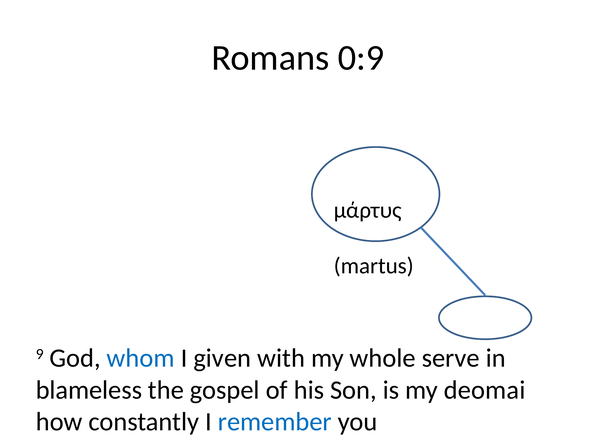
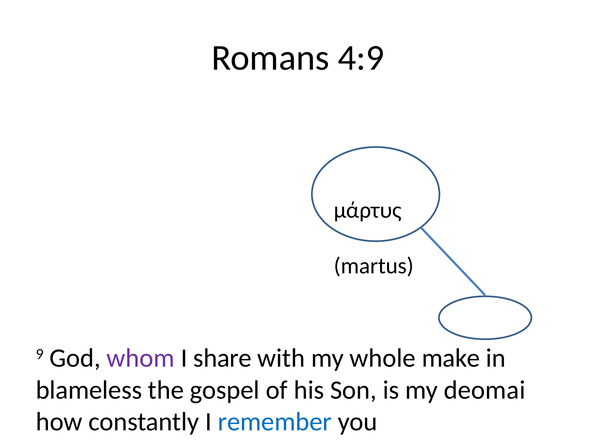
0:9: 0:9 -> 4:9
whom colour: blue -> purple
given: given -> share
serve: serve -> make
